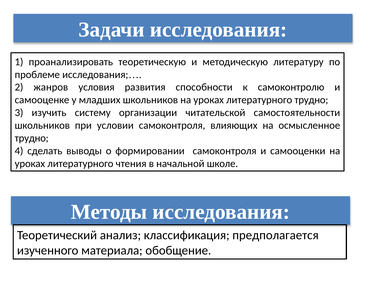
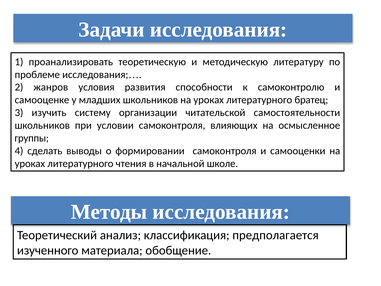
литературного трудно: трудно -> братец
трудно at (32, 138): трудно -> группы
